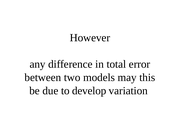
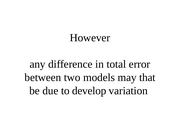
this: this -> that
